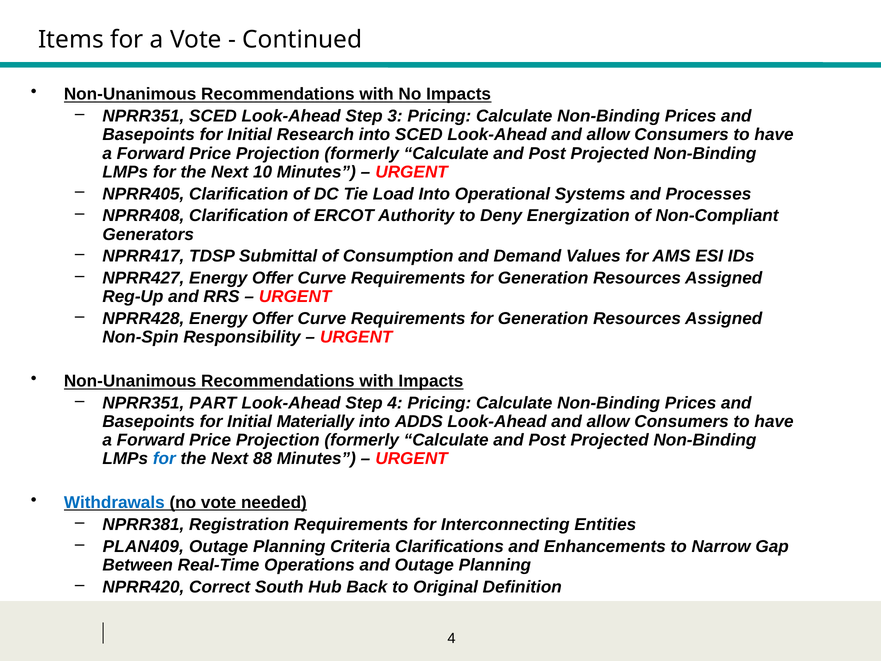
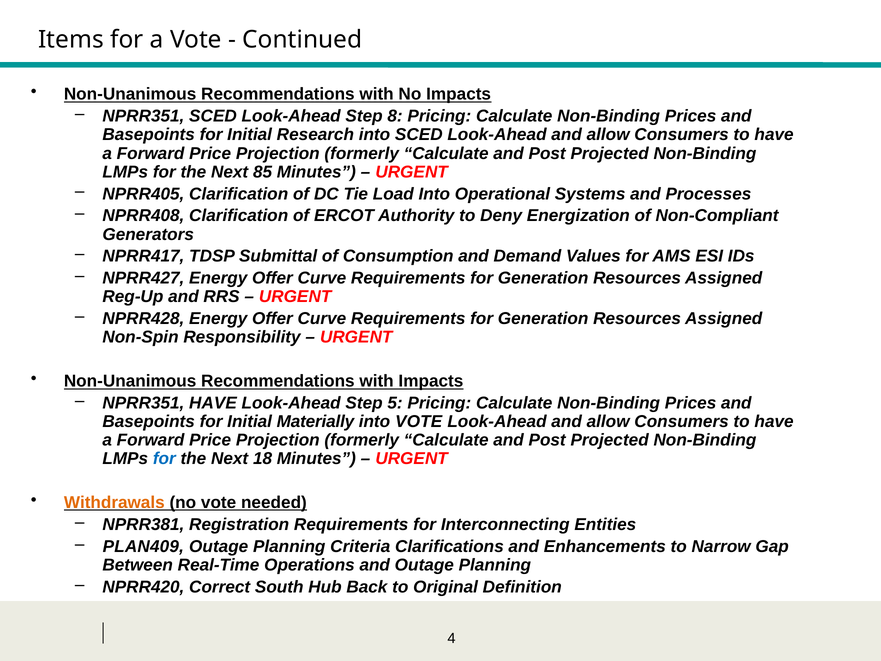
3: 3 -> 8
10: 10 -> 85
NPRR351 PART: PART -> HAVE
Step 4: 4 -> 5
into ADDS: ADDS -> VOTE
88: 88 -> 18
Withdrawals colour: blue -> orange
